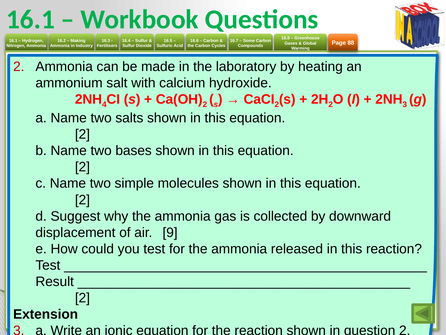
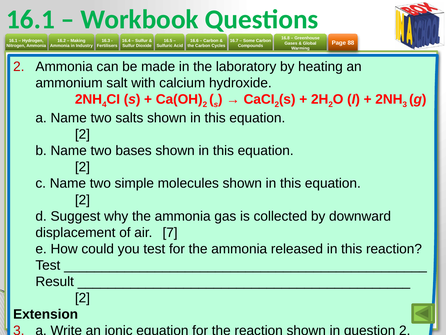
9: 9 -> 7
